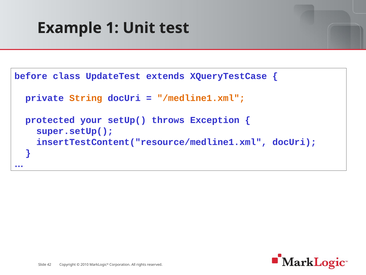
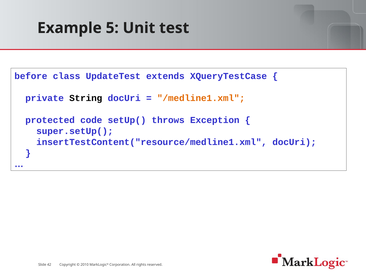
1: 1 -> 5
String colour: orange -> black
your: your -> code
